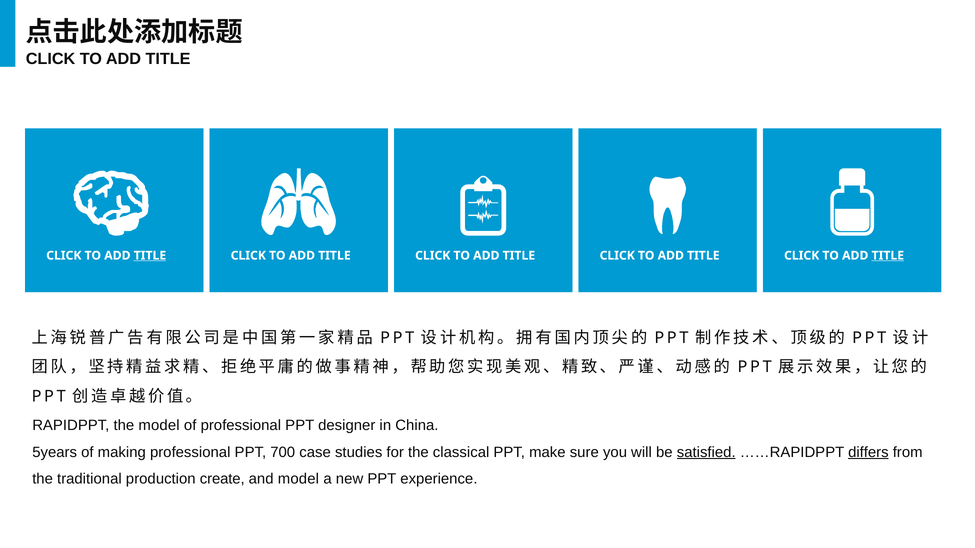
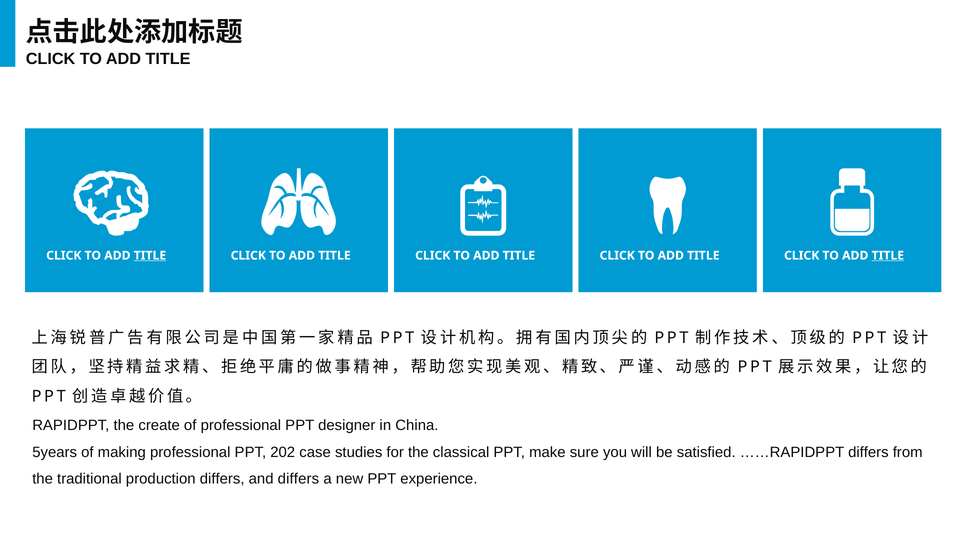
the model: model -> create
700: 700 -> 202
satisfied underline: present -> none
differs at (868, 452) underline: present -> none
production create: create -> differs
and model: model -> differs
